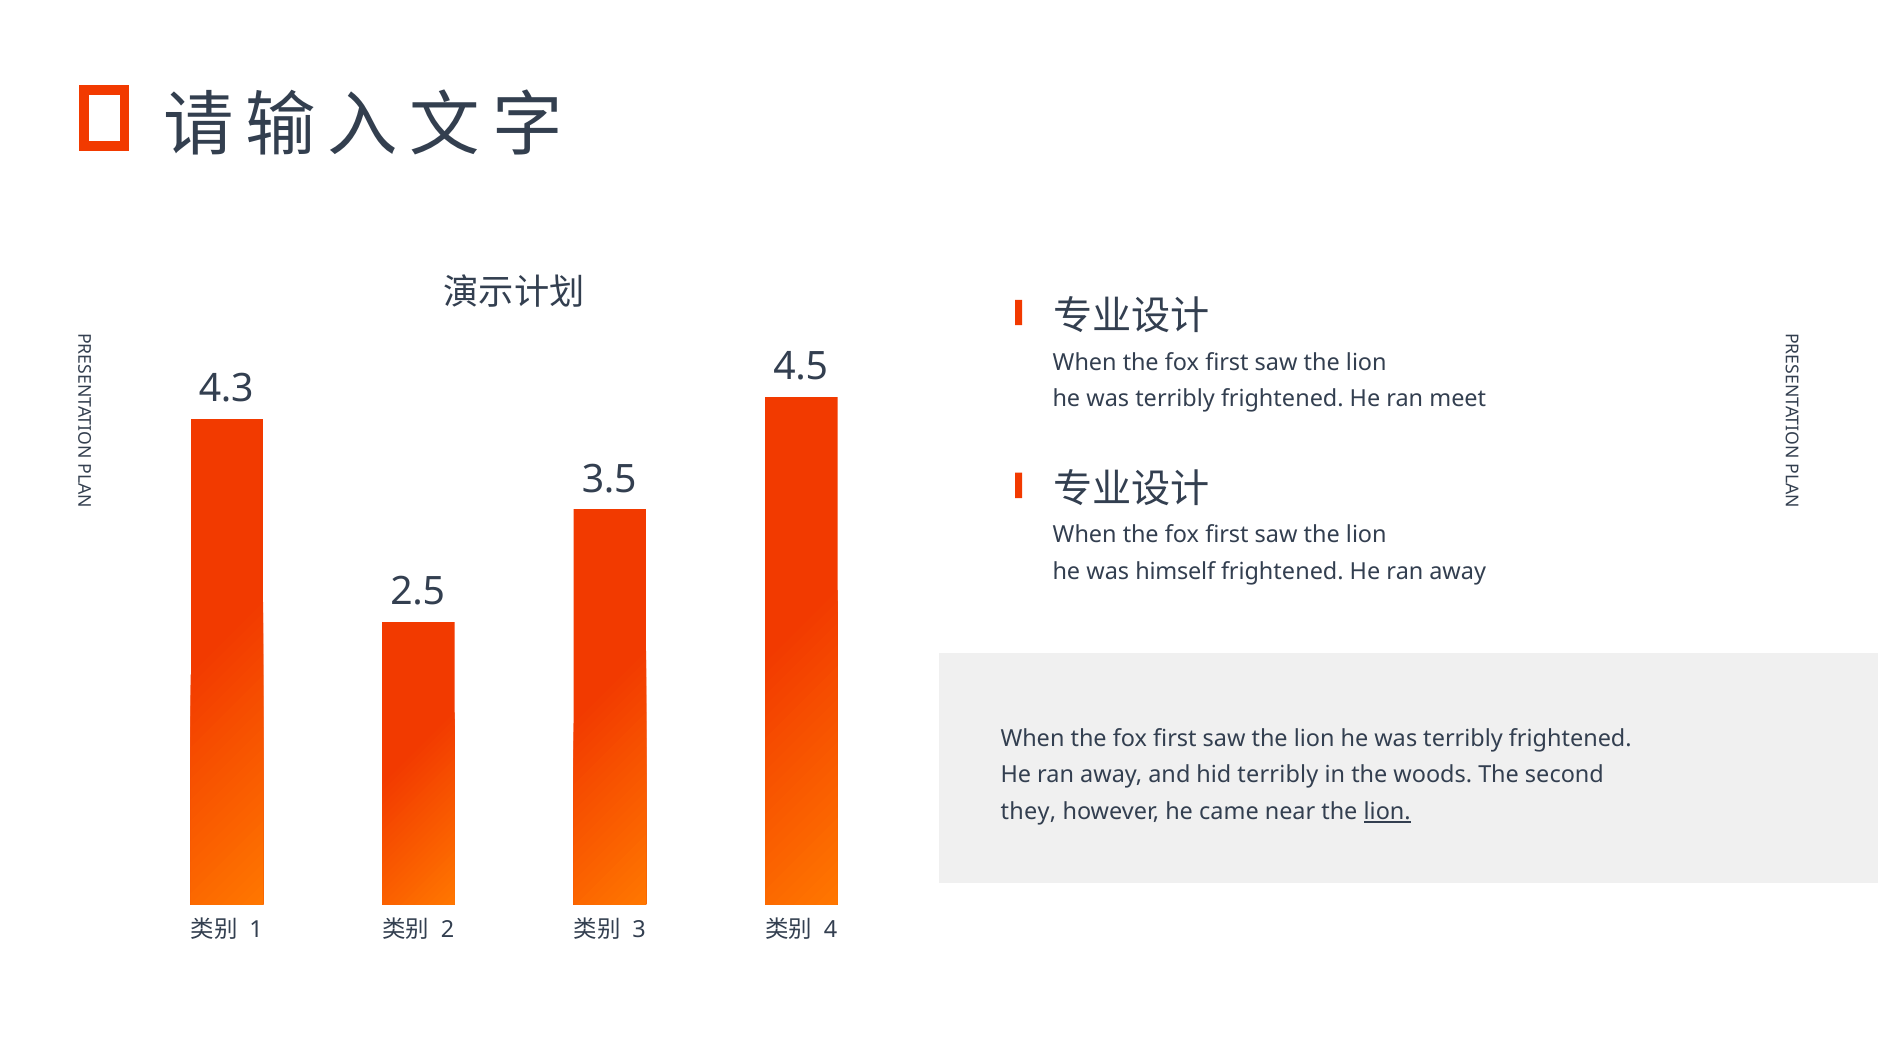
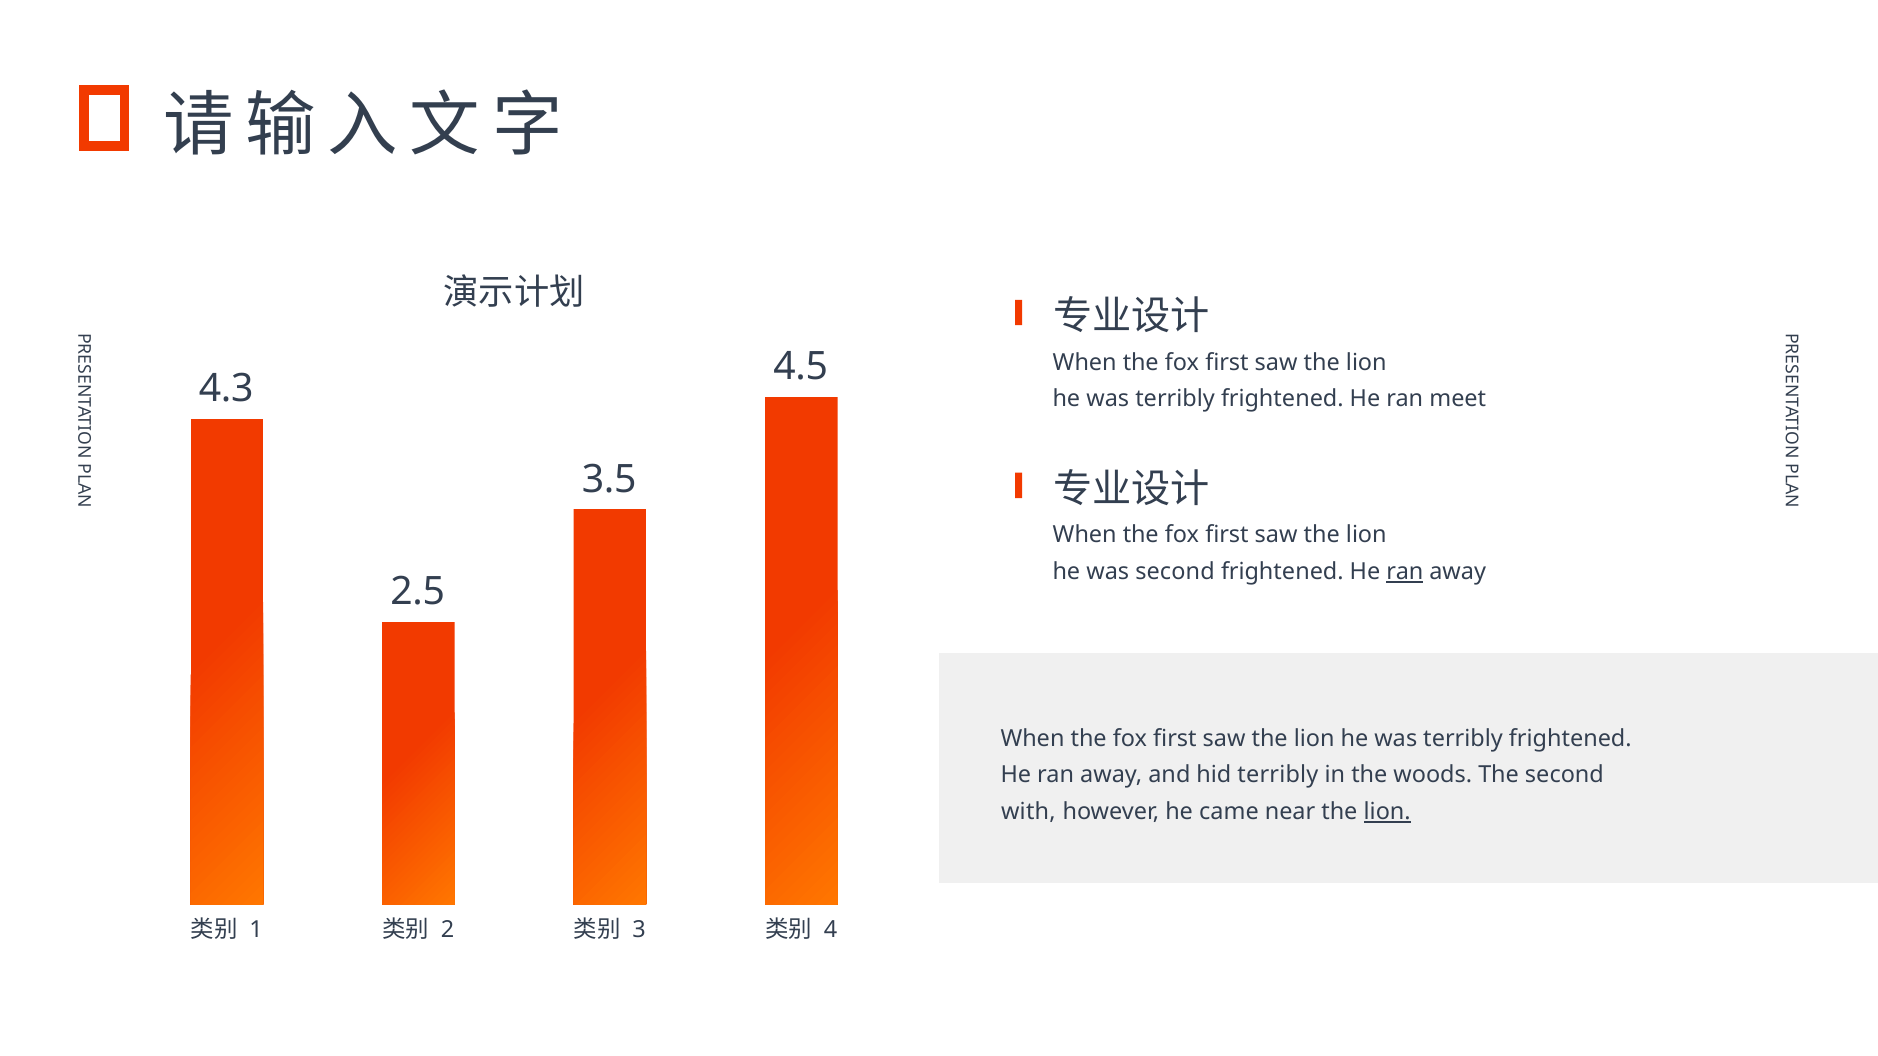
was himself: himself -> second
ran at (1405, 572) underline: none -> present
they: they -> with
